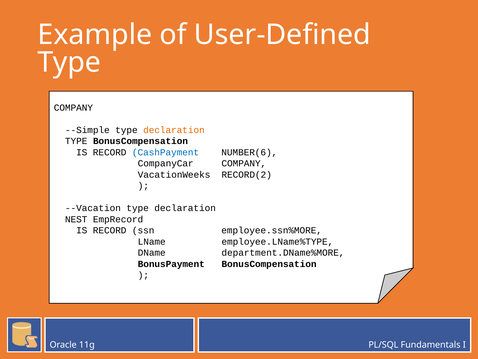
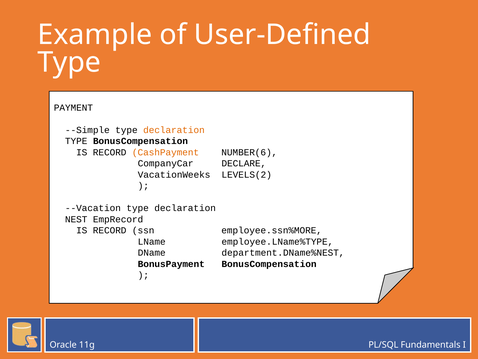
COMPANY at (73, 107): COMPANY -> PAYMENT
CashPayment colour: blue -> orange
CompanyCar COMPANY: COMPANY -> DECLARE
RECORD(2: RECORD(2 -> LEVELS(2
department.DName%MORE: department.DName%MORE -> department.DName%NEST
